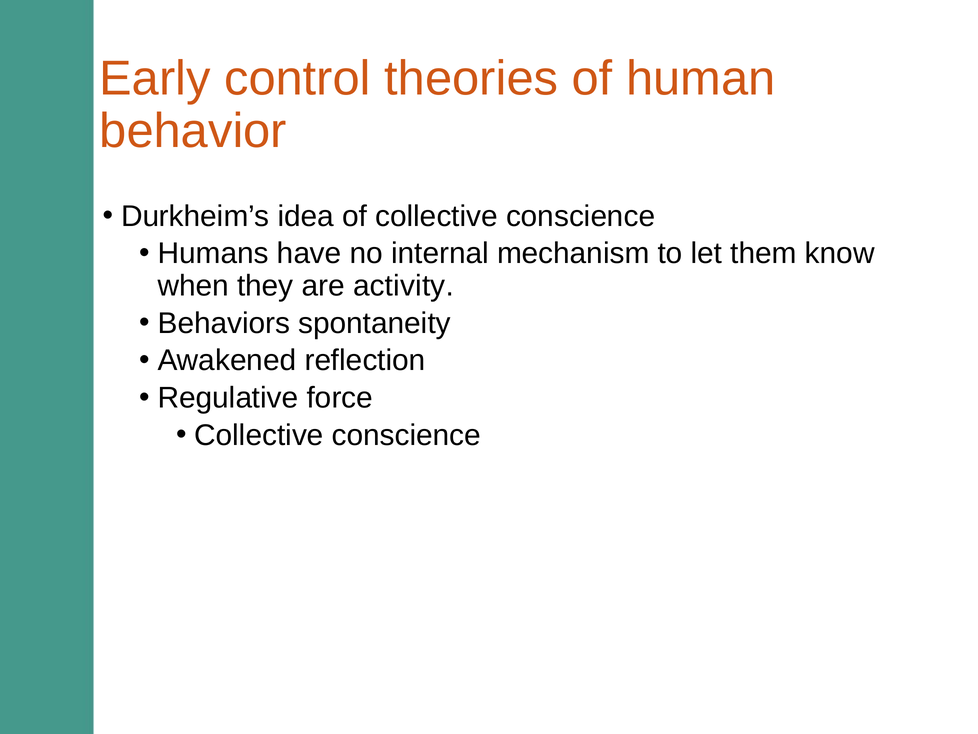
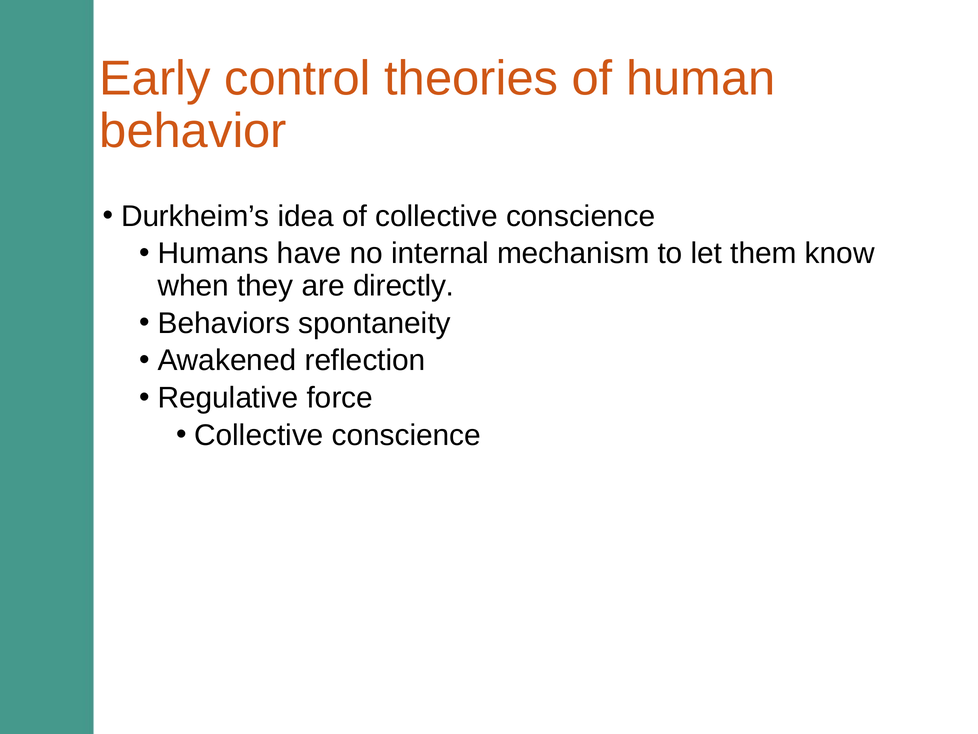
activity: activity -> directly
